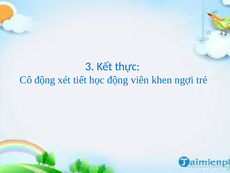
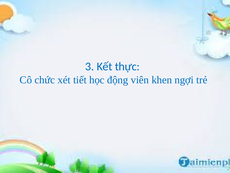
Cô động: động -> chức
